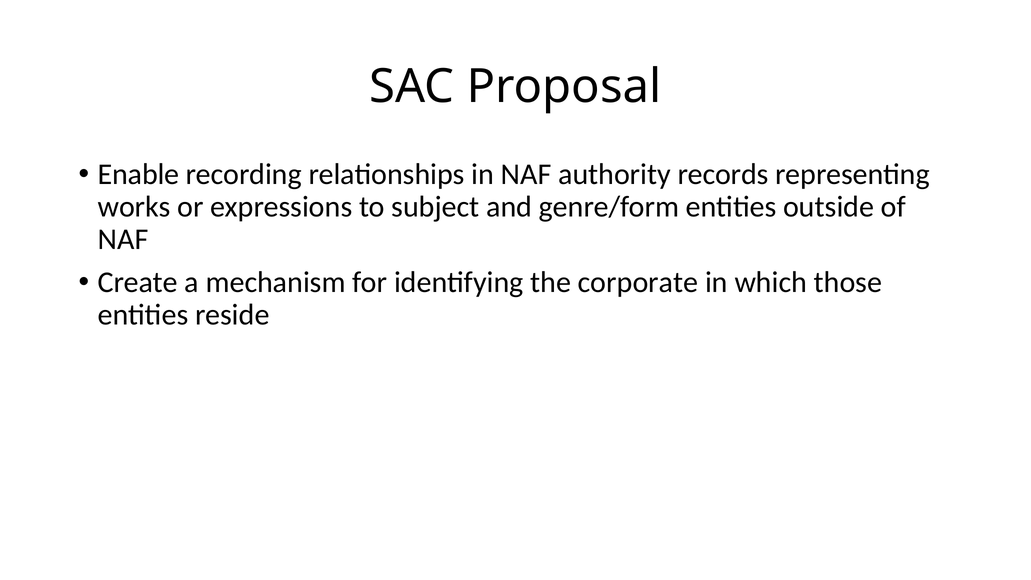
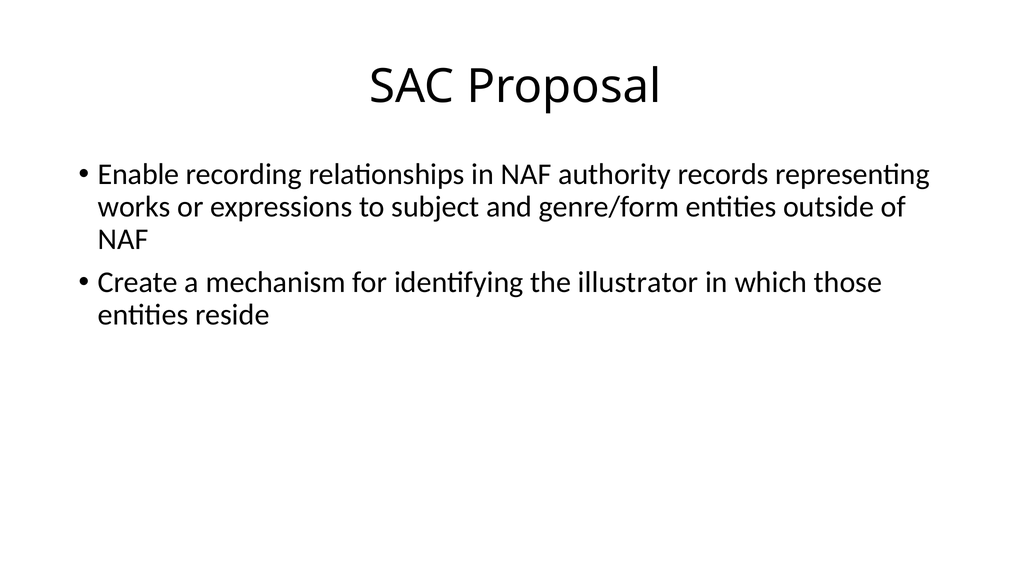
corporate: corporate -> illustrator
